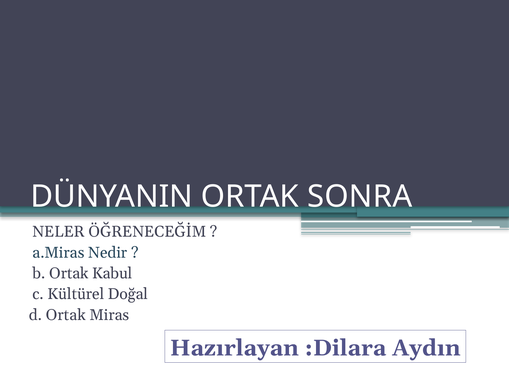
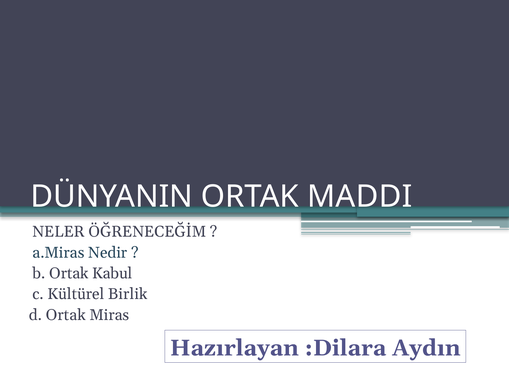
SONRA: SONRA -> MADDI
Doğal: Doğal -> Birlik
